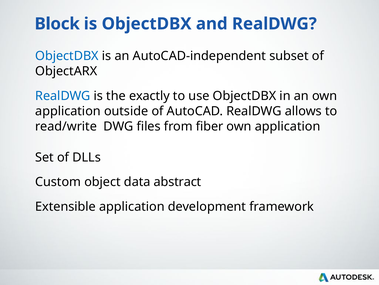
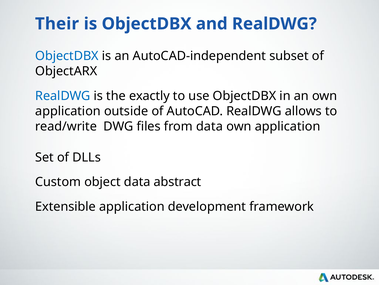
Block: Block -> Their
from fiber: fiber -> data
